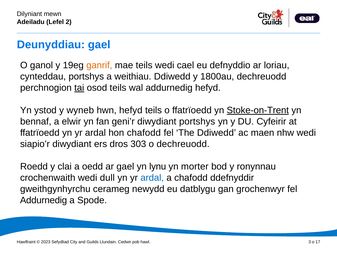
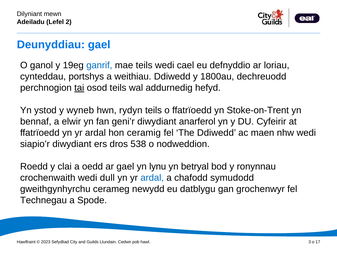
ganrif colour: orange -> blue
hwn hefyd: hefyd -> rydyn
Stoke-on-Trent underline: present -> none
diwydiant portshys: portshys -> anarferol
hon chafodd: chafodd -> ceramig
303: 303 -> 538
o dechreuodd: dechreuodd -> nodweddion
morter: morter -> betryal
ddefnyddir: ddefnyddir -> symudodd
Addurnedig at (44, 200): Addurnedig -> Technegau
